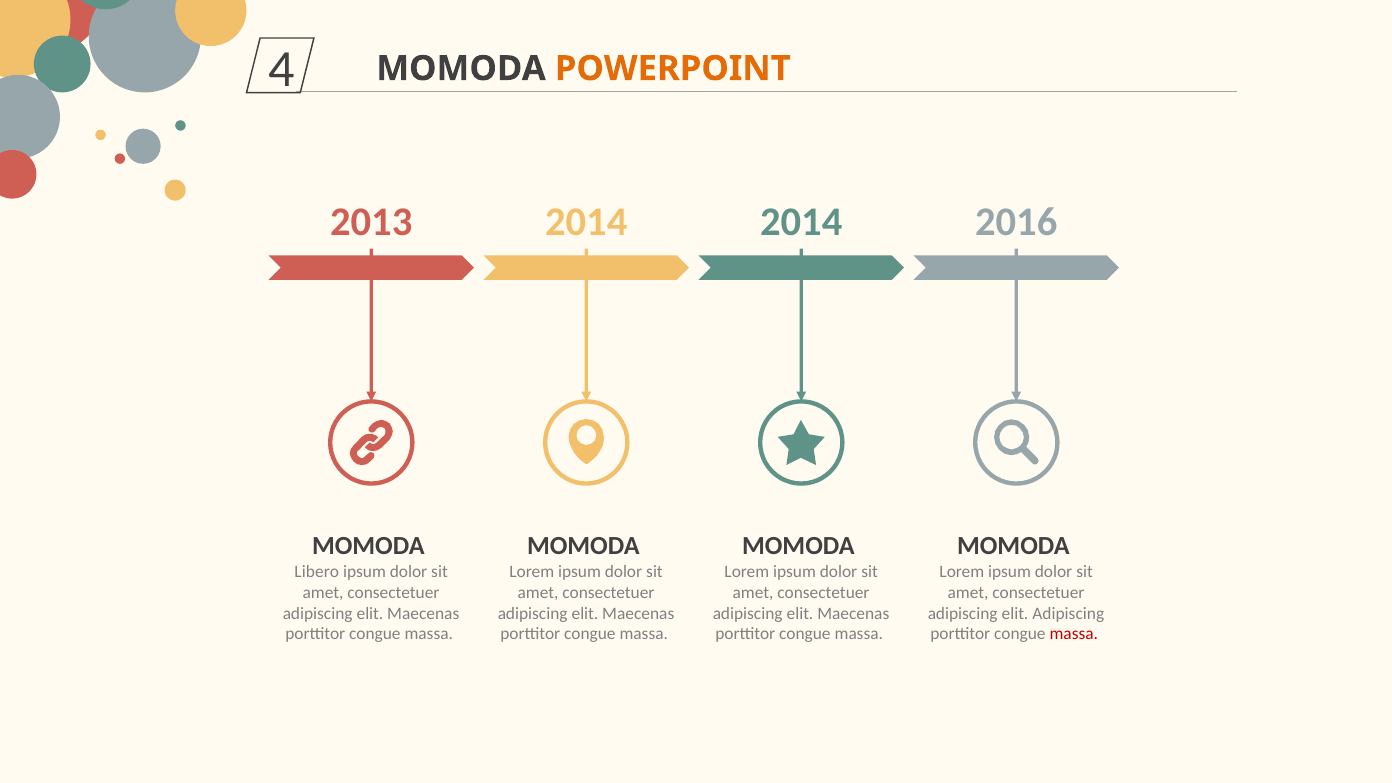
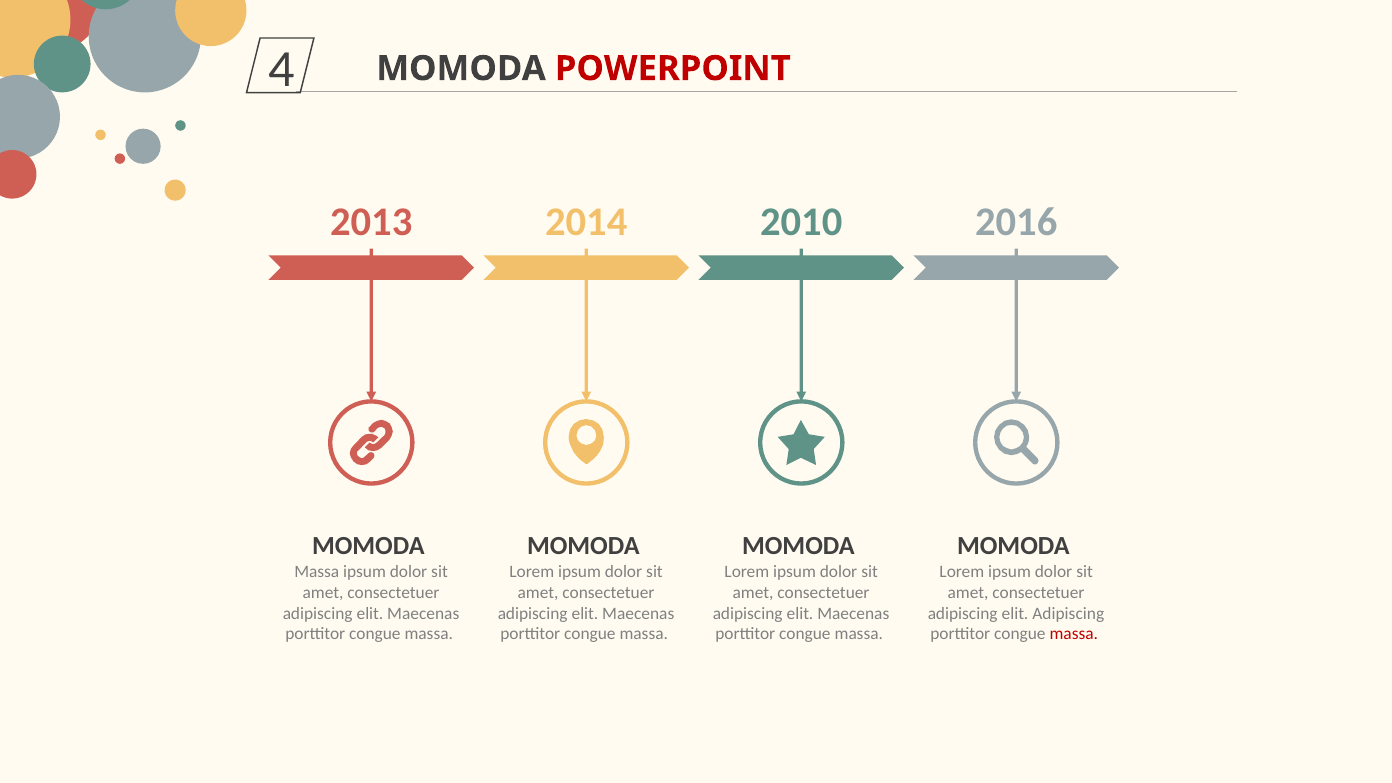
POWERPOINT colour: orange -> red
2014 2014: 2014 -> 2010
Libero at (317, 571): Libero -> Massa
